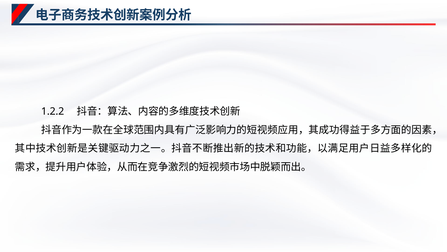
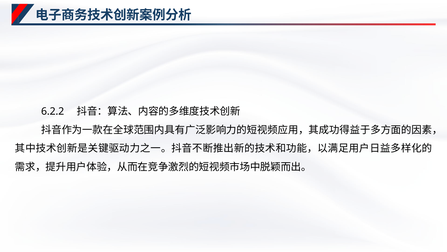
1.2.2: 1.2.2 -> 6.2.2
